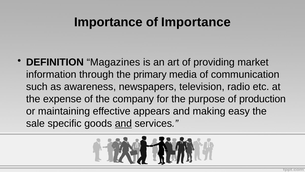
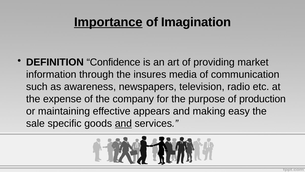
Importance at (108, 22) underline: none -> present
of Importance: Importance -> Imagination
Magazines: Magazines -> Confidence
primary: primary -> insures
